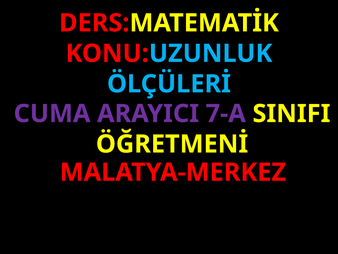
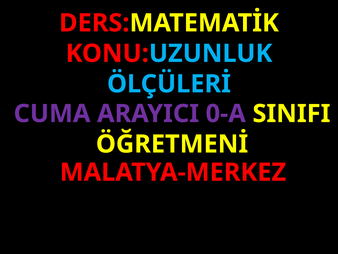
7-A: 7-A -> 0-A
